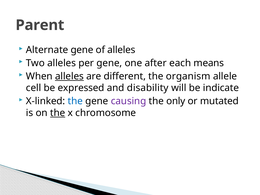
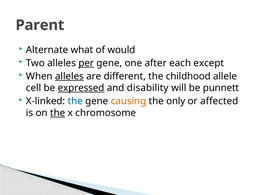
Alternate gene: gene -> what
of alleles: alleles -> would
per underline: none -> present
means: means -> except
organism: organism -> childhood
expressed underline: none -> present
indicate: indicate -> punnett
causing colour: purple -> orange
mutated: mutated -> affected
